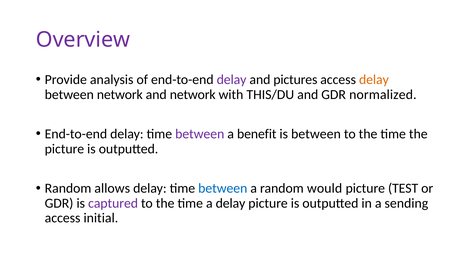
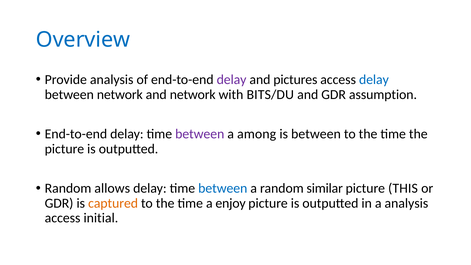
Overview colour: purple -> blue
delay at (374, 80) colour: orange -> blue
THIS/DU: THIS/DU -> BITS/DU
normalized: normalized -> assumption
benefit: benefit -> among
would: would -> similar
TEST: TEST -> THIS
captured colour: purple -> orange
a delay: delay -> enjoy
a sending: sending -> analysis
